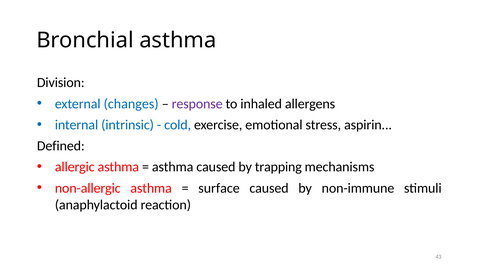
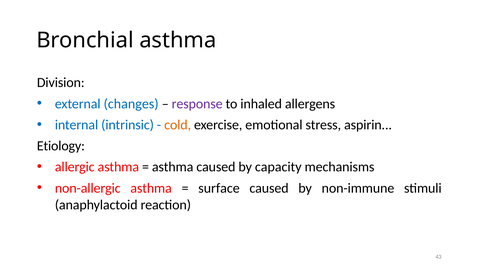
cold colour: blue -> orange
Defined: Defined -> Etiology
trapping: trapping -> capacity
